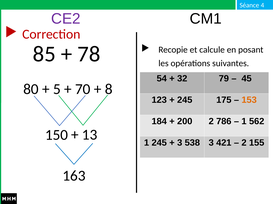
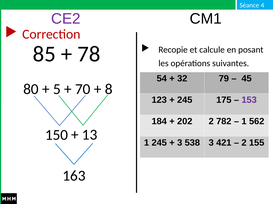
153 colour: orange -> purple
200: 200 -> 202
786: 786 -> 782
